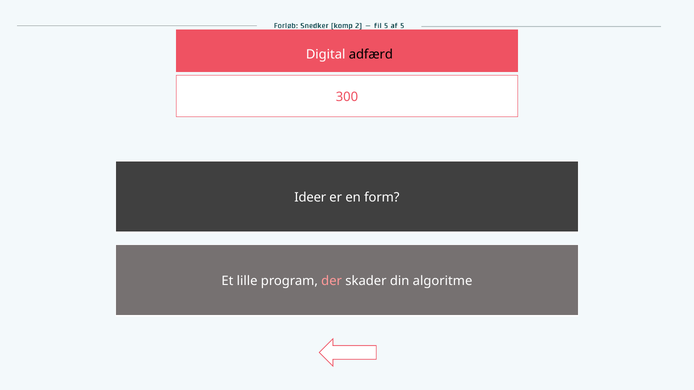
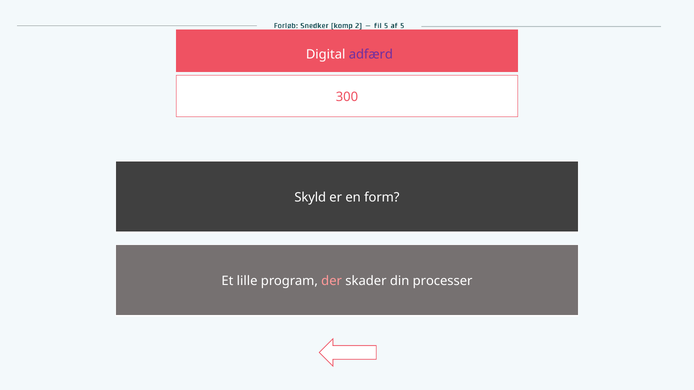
adfærd colour: black -> purple
Ideer: Ideer -> Skyld
algoritme: algoritme -> processer
